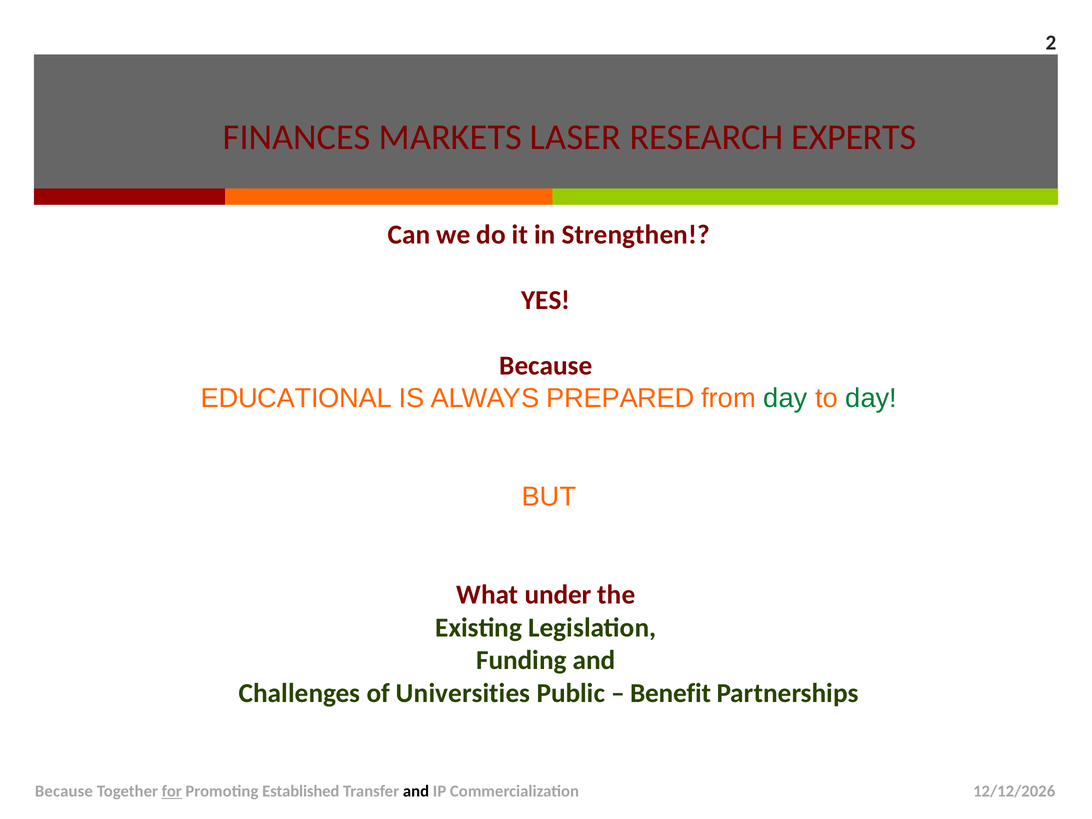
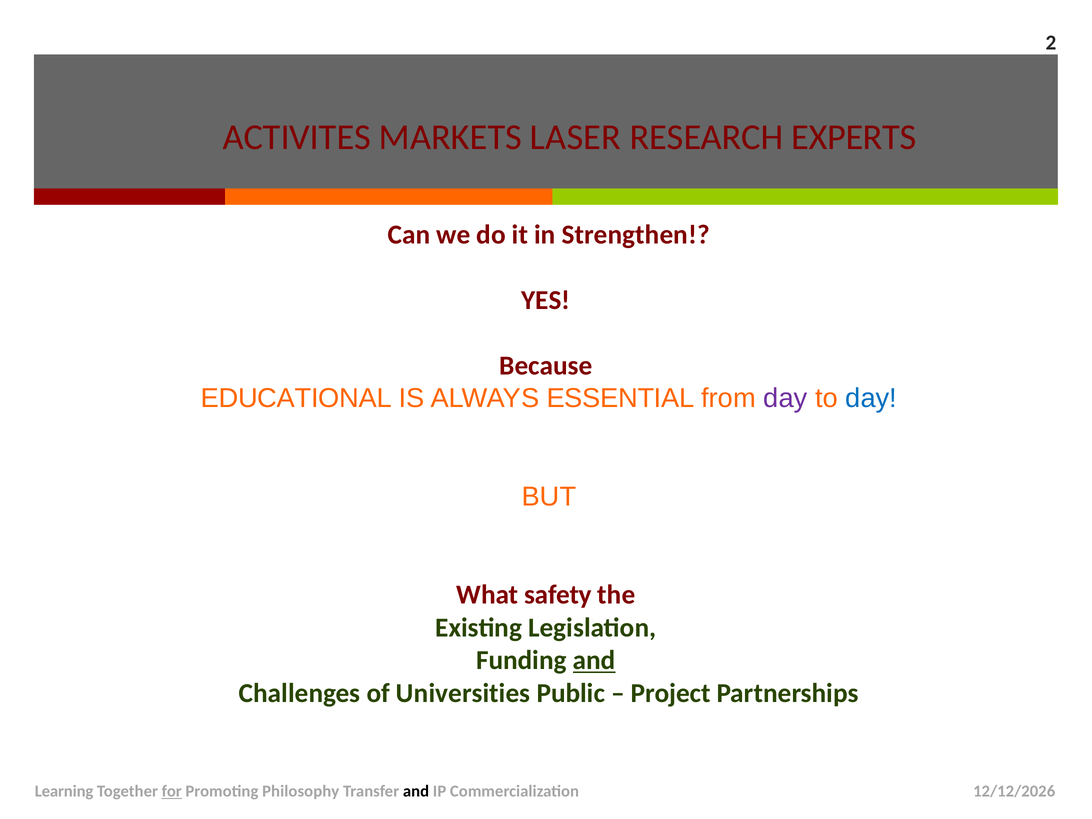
FINANCES: FINANCES -> ACTIVITES
PREPARED: PREPARED -> ESSENTIAL
day at (785, 398) colour: green -> purple
day at (871, 398) colour: green -> blue
under: under -> safety
and at (594, 660) underline: none -> present
Benefit: Benefit -> Project
Because at (64, 791): Because -> Learning
Established: Established -> Philosophy
